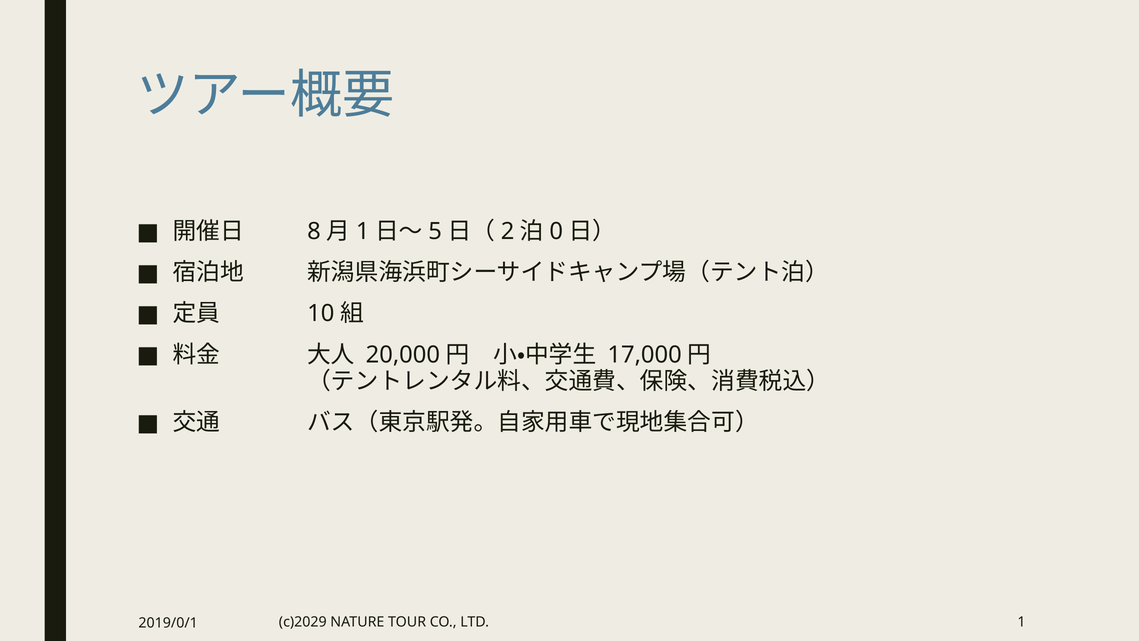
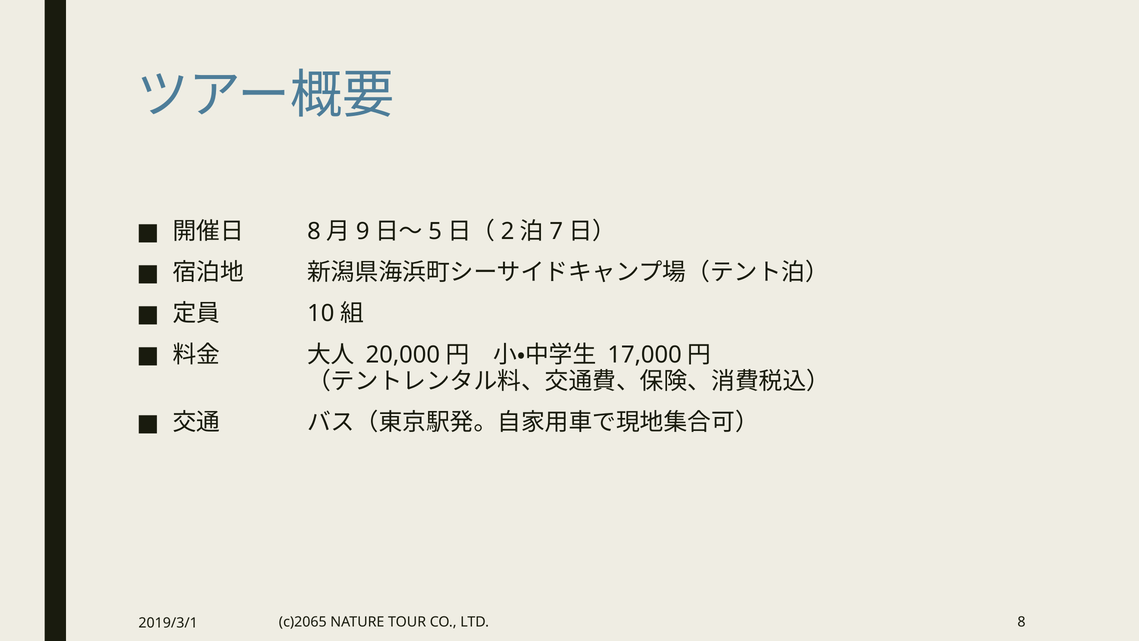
1 at (363, 231): 1 -> 9
0: 0 -> 7
c)2029: c)2029 -> c)2065
LTD 1: 1 -> 8
2019/0/1: 2019/0/1 -> 2019/3/1
